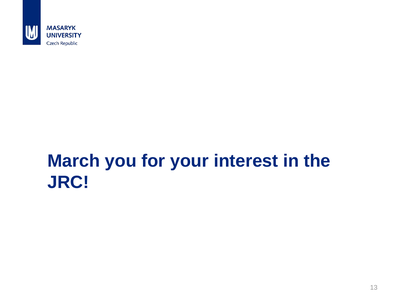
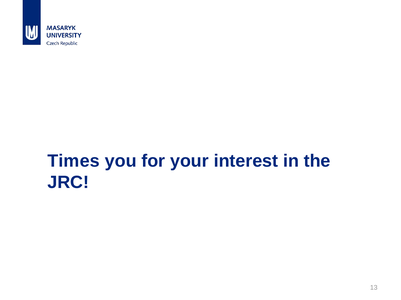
March: March -> Times
